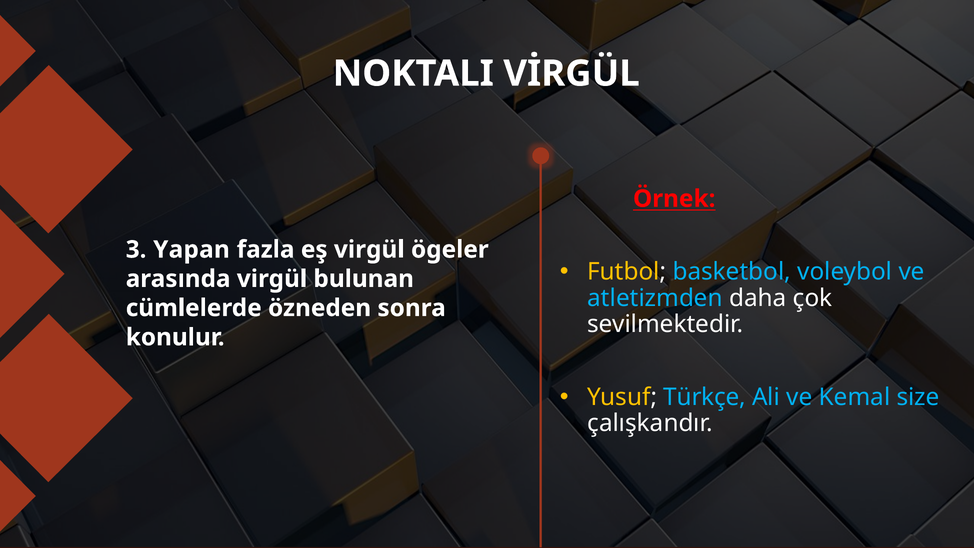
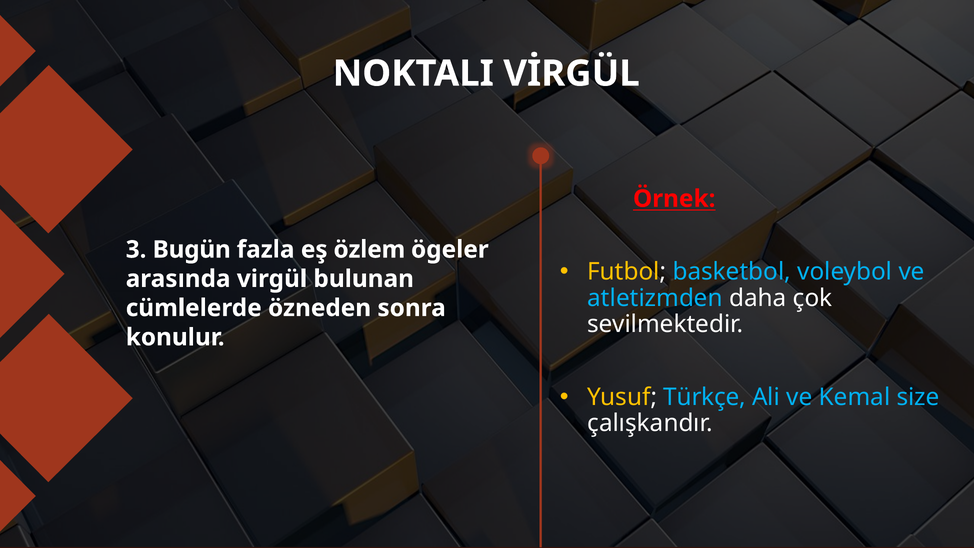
Yapan: Yapan -> Bugün
eş virgül: virgül -> özlem
